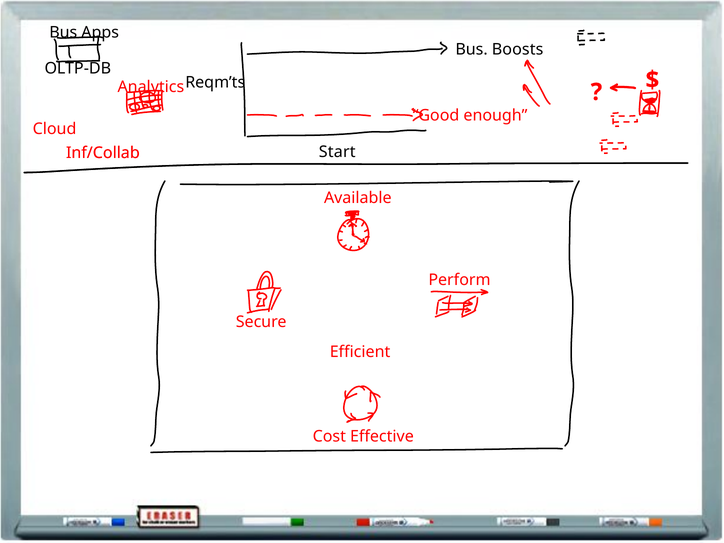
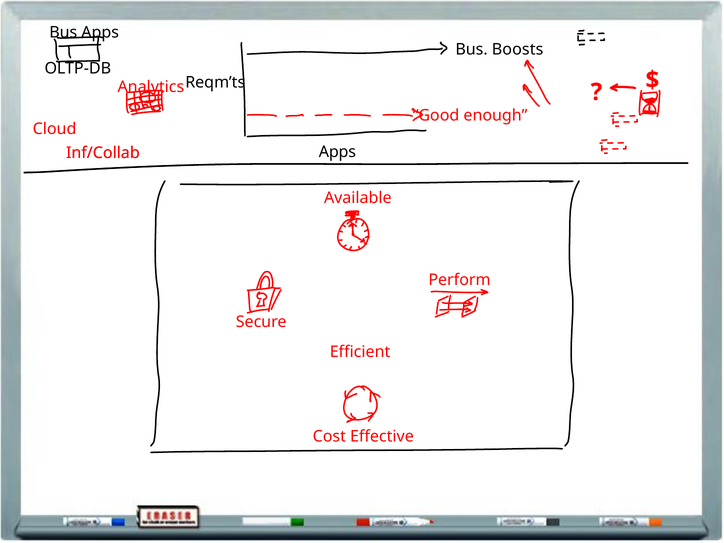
Start at (337, 152): Start -> Apps
